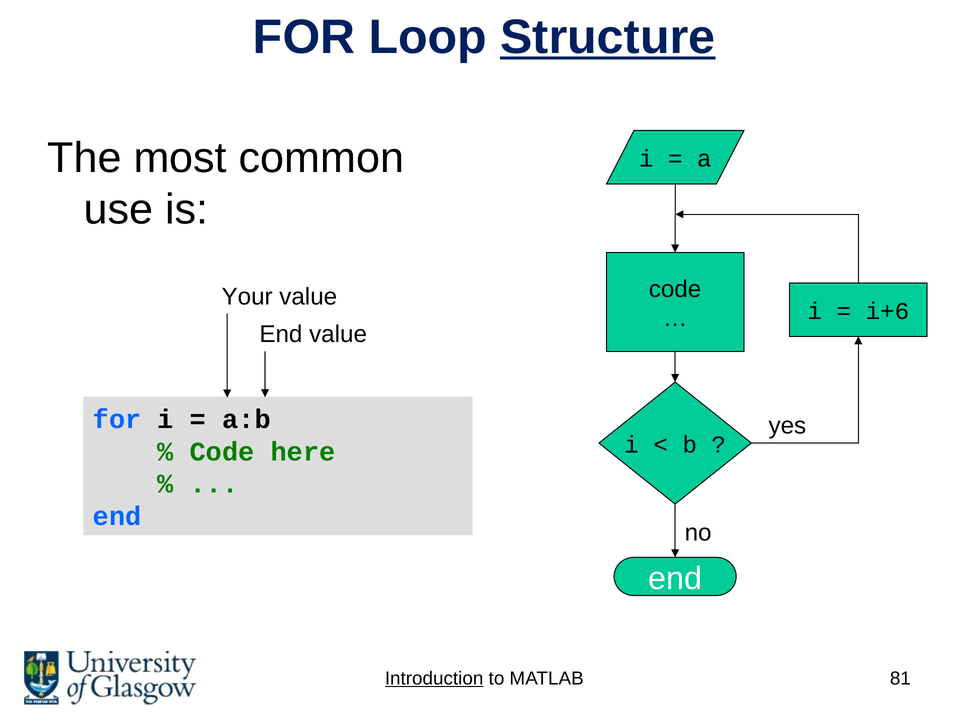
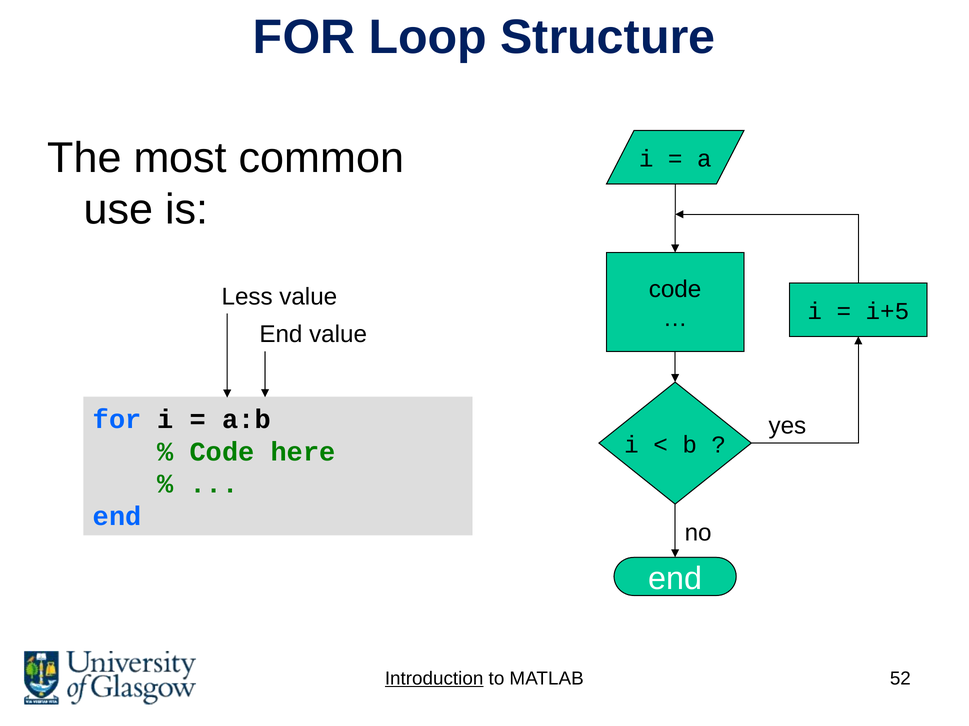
Structure underline: present -> none
Your: Your -> Less
i+6: i+6 -> i+5
81: 81 -> 52
